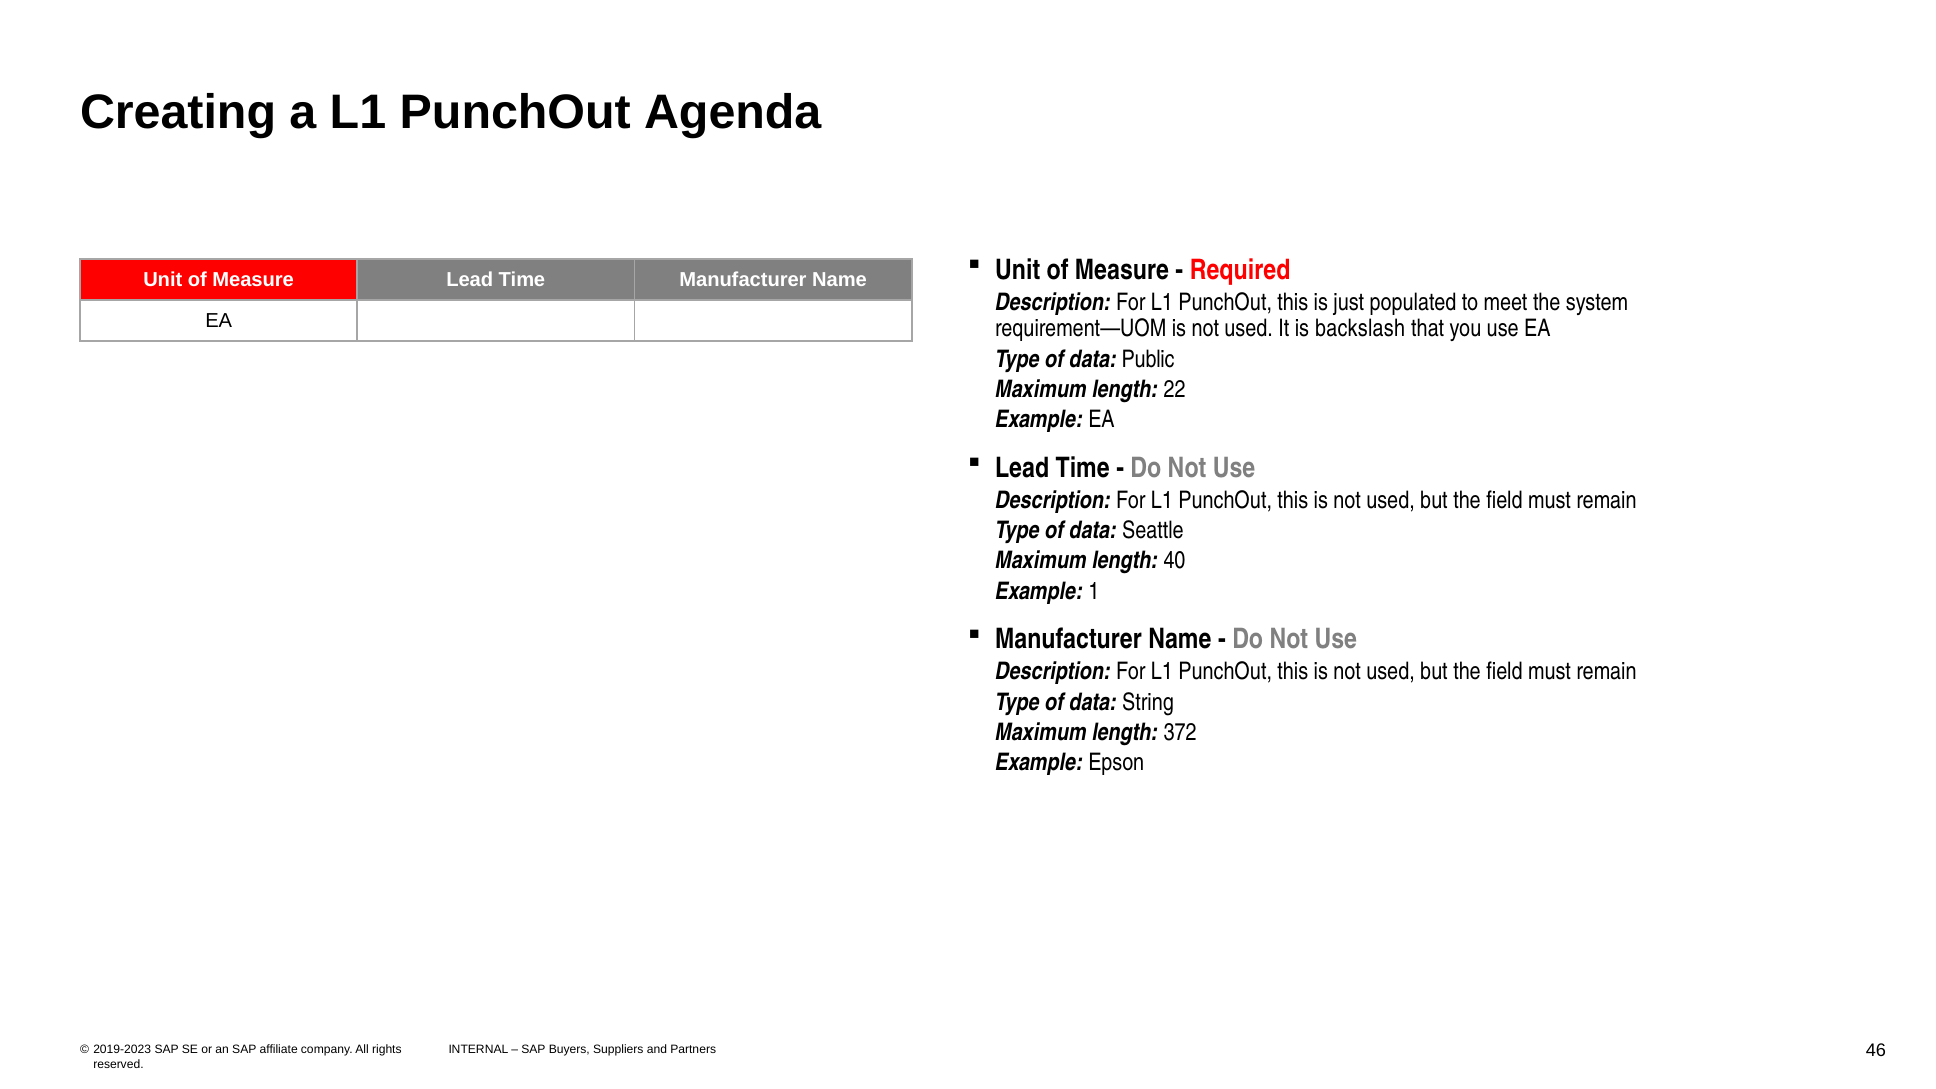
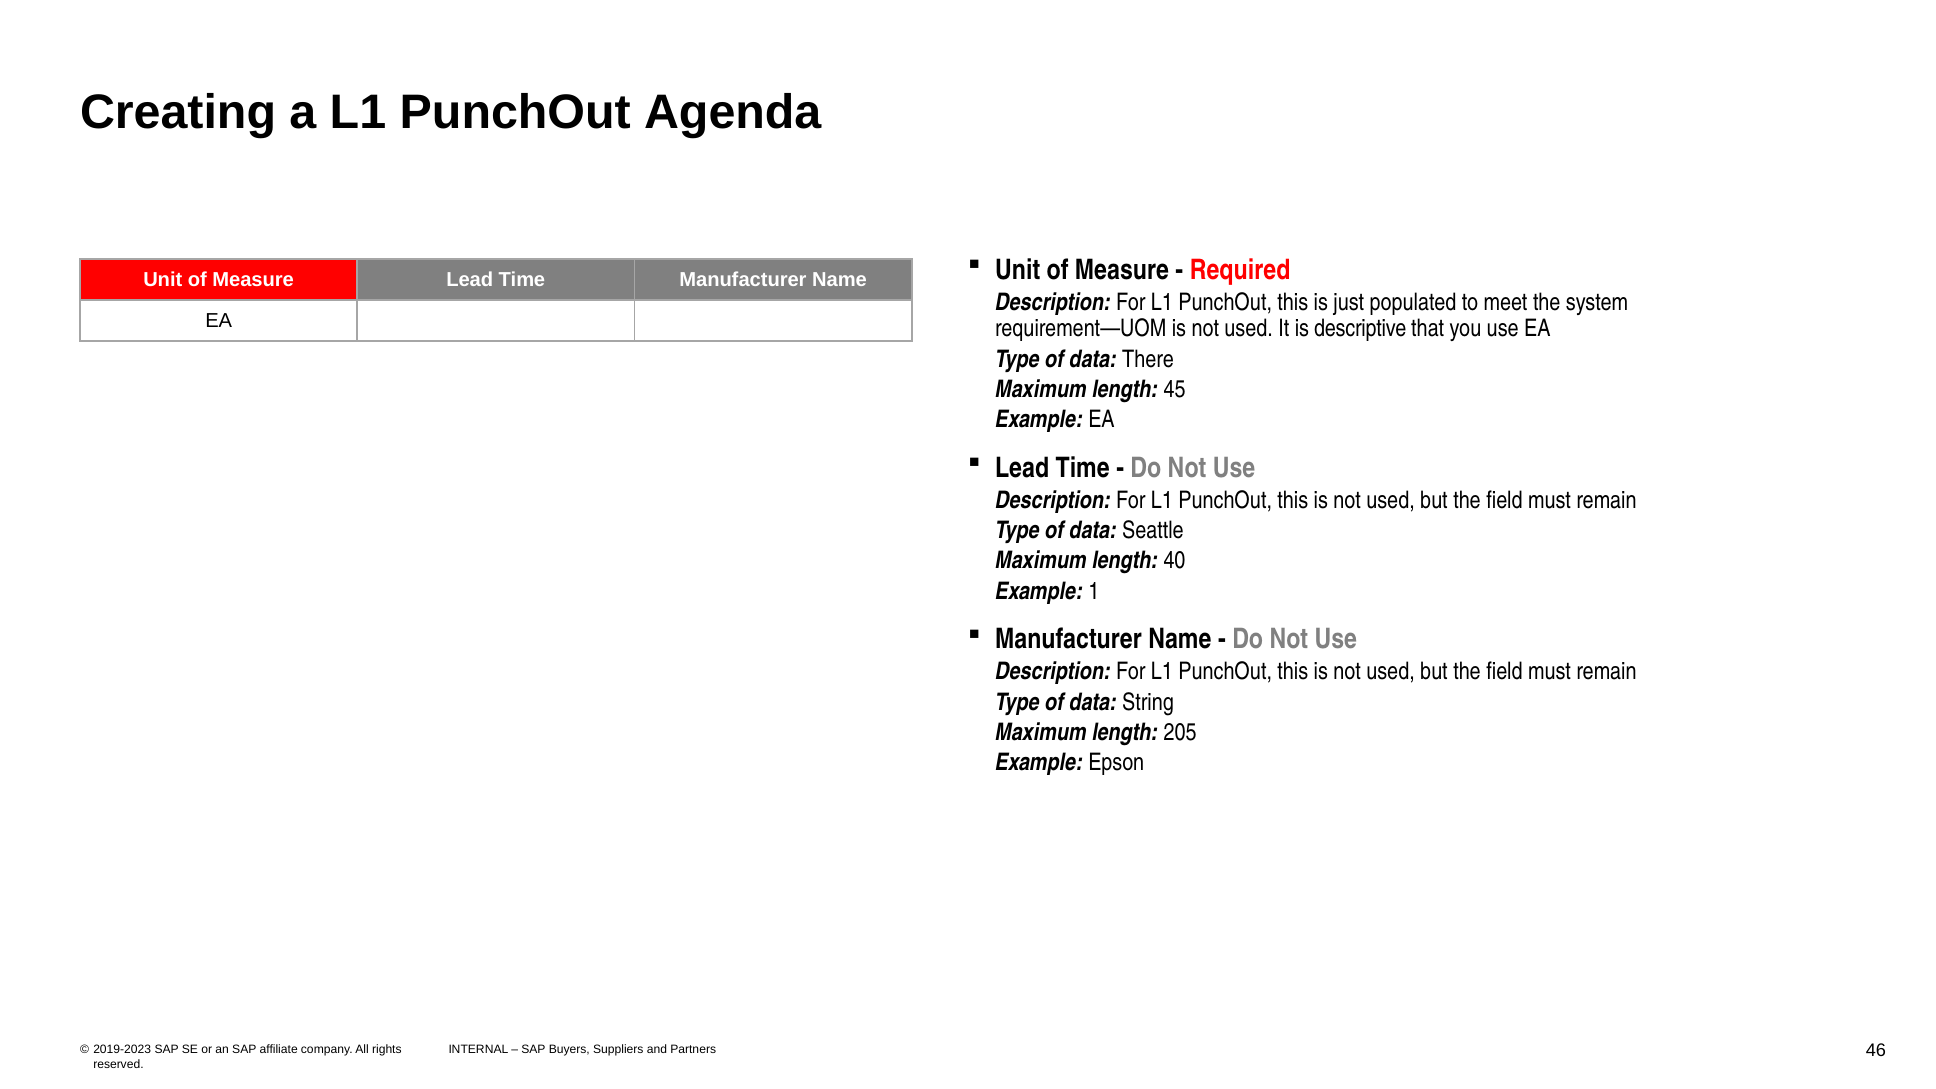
backslash: backslash -> descriptive
Public: Public -> There
22: 22 -> 45
372: 372 -> 205
